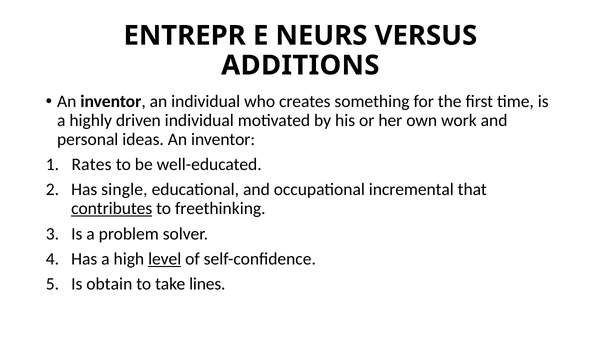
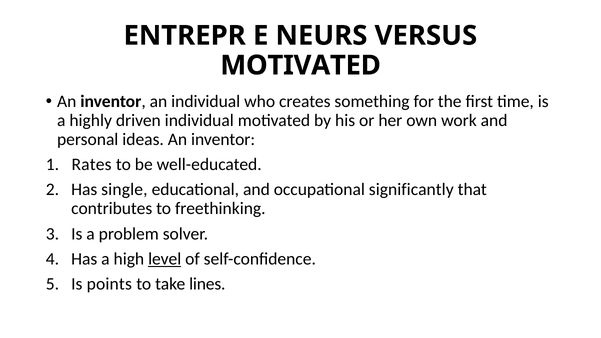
ADDITIONS at (300, 65): ADDITIONS -> MOTIVATED
incremental: incremental -> significantly
contributes underline: present -> none
obtain: obtain -> points
